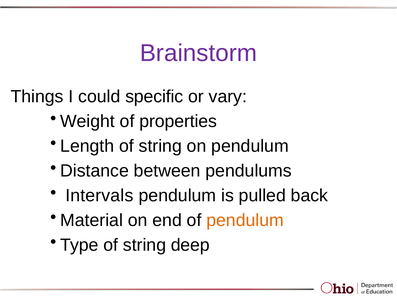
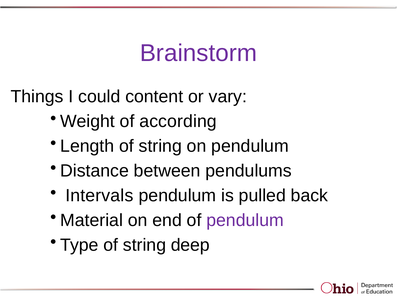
specific: specific -> content
properties: properties -> according
pendulum at (245, 220) colour: orange -> purple
